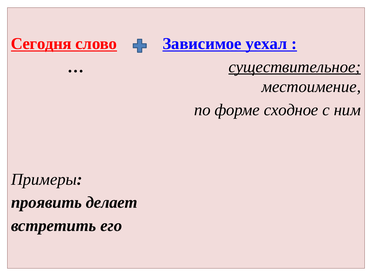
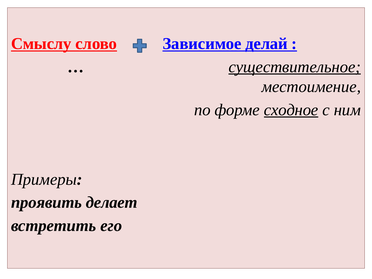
Сегодня: Сегодня -> Смыслу
уехал: уехал -> делай
сходное underline: none -> present
